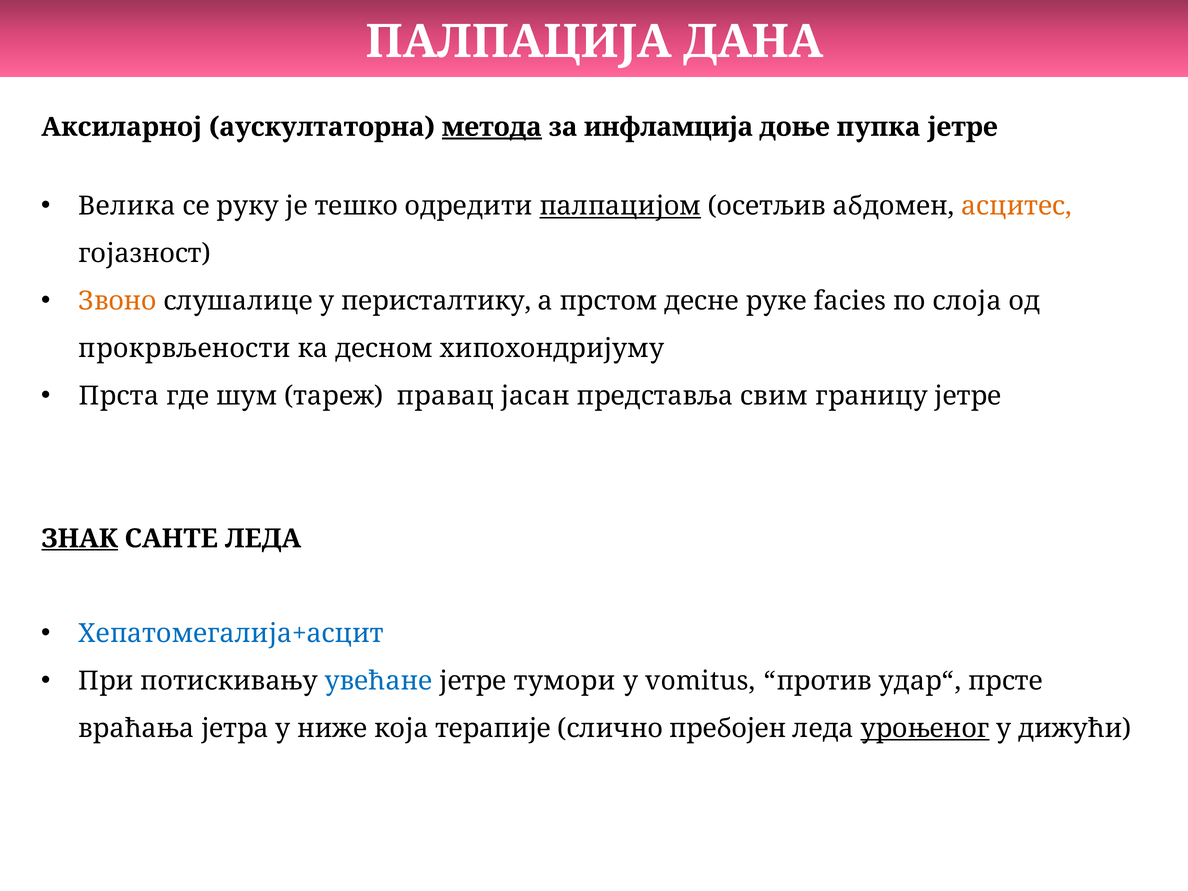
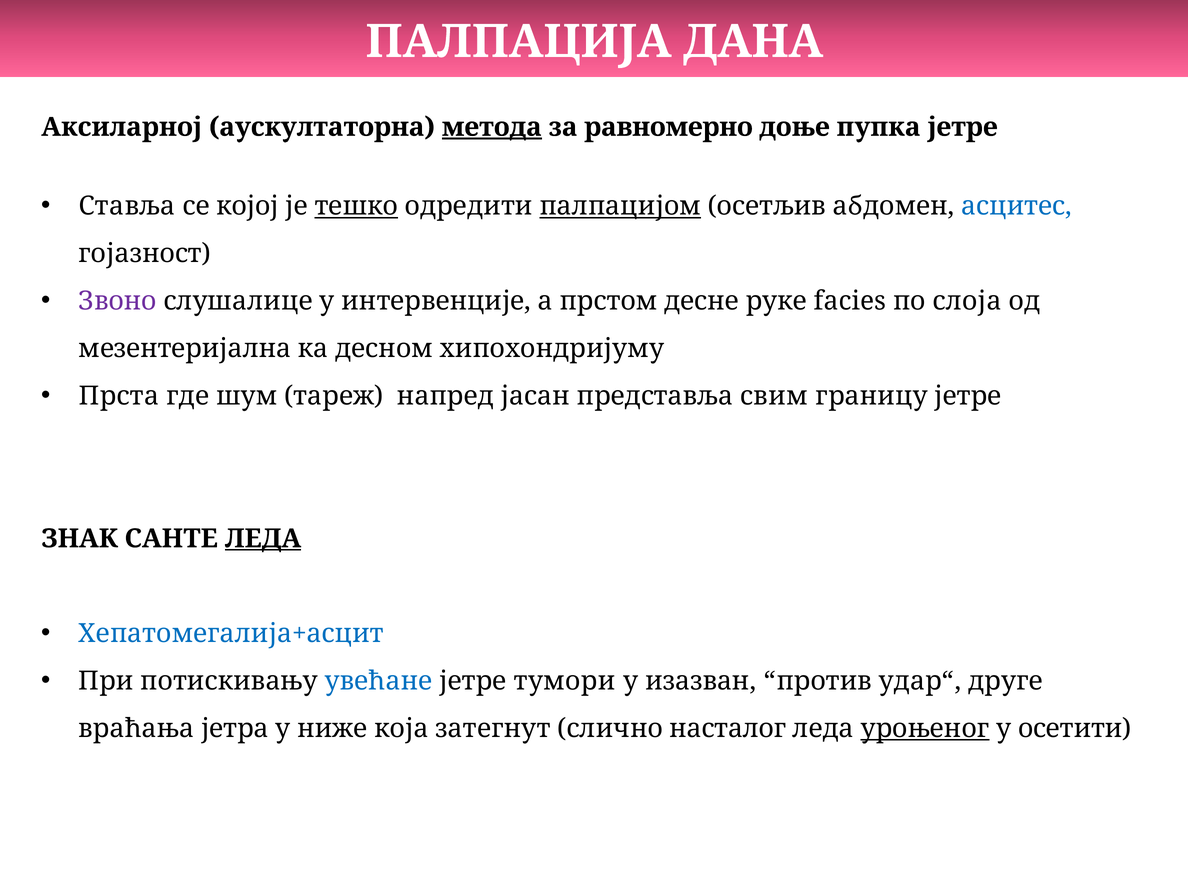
инфламција: инфламција -> равномерно
Велика: Велика -> Ставља
руку: руку -> којој
тешко underline: none -> present
асцитес colour: orange -> blue
Звоно colour: orange -> purple
перисталтику: перисталтику -> интервенције
прокрвљености: прокрвљености -> мезентеријална
правац: правац -> напред
ЗНАК underline: present -> none
ЛЕДА at (263, 539) underline: none -> present
vomitus: vomitus -> изазван
прсте: прсте -> друге
терапије: терапије -> затегнут
пребојен: пребојен -> насталог
дижући: дижући -> осетити
